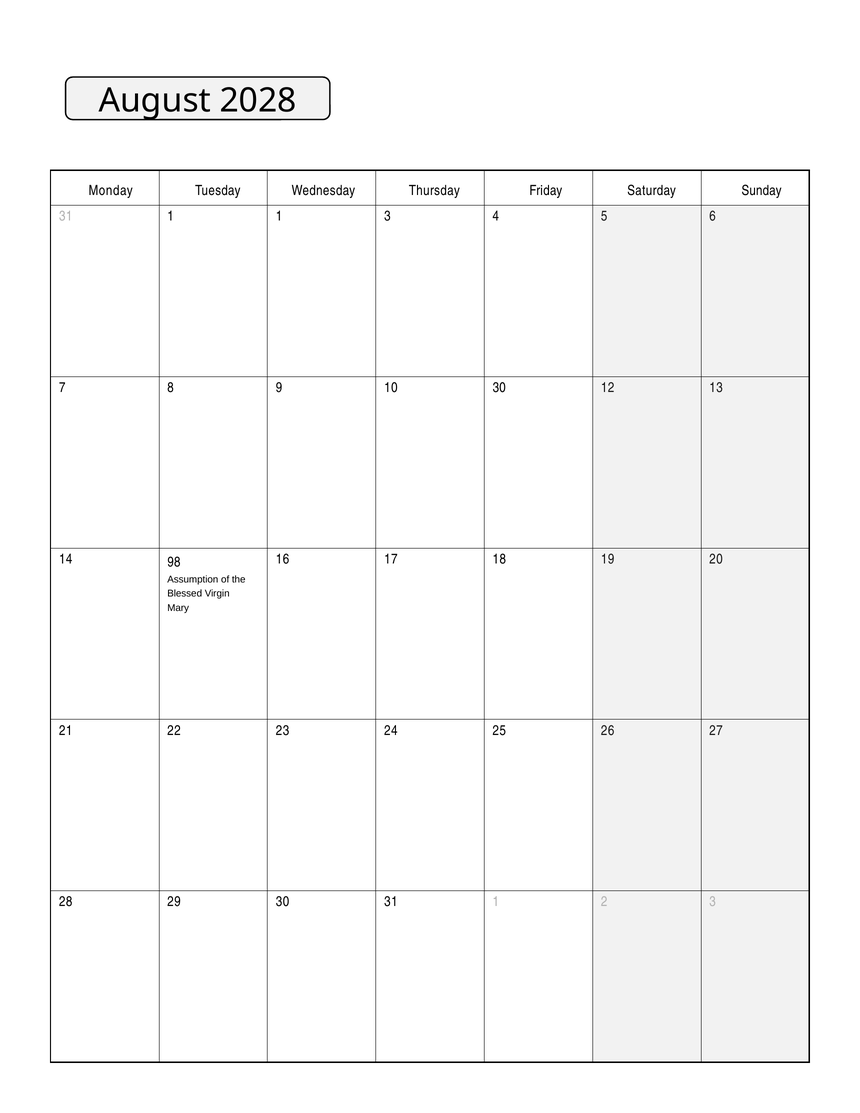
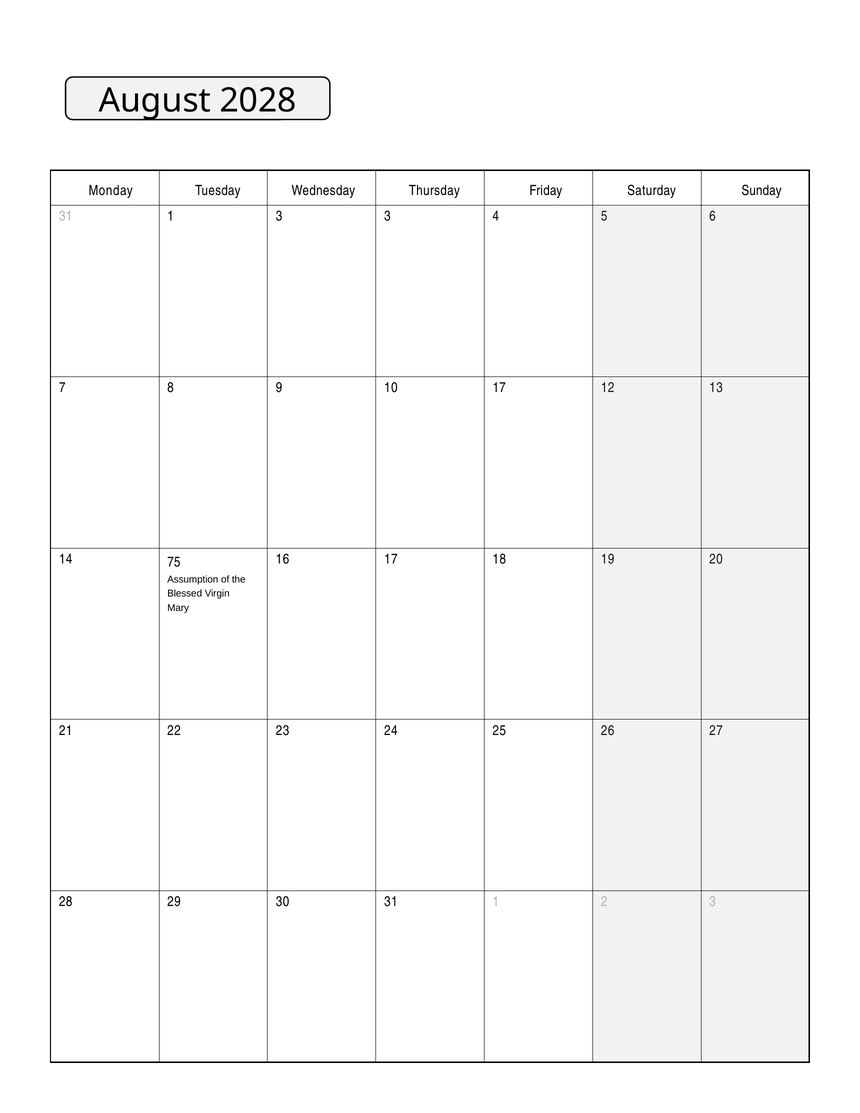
1 1: 1 -> 3
10 30: 30 -> 17
98: 98 -> 75
